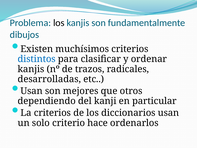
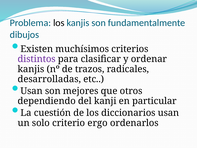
distintos colour: blue -> purple
La criterios: criterios -> cuestión
hace: hace -> ergo
